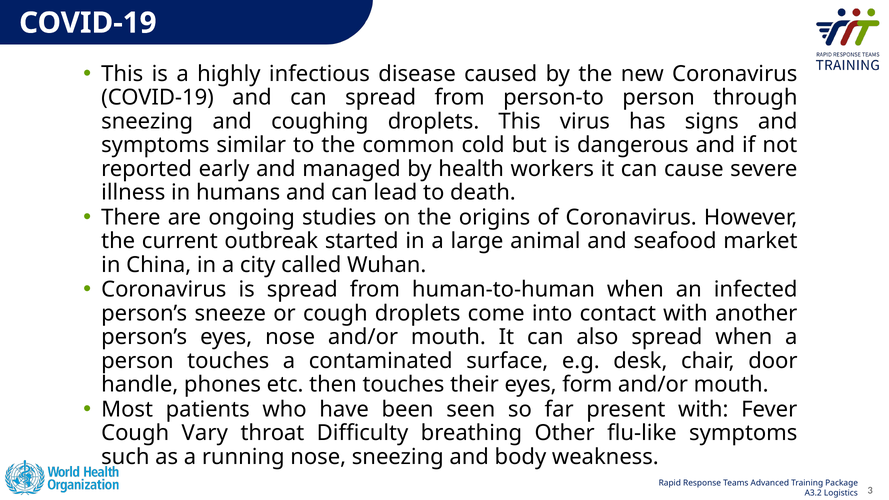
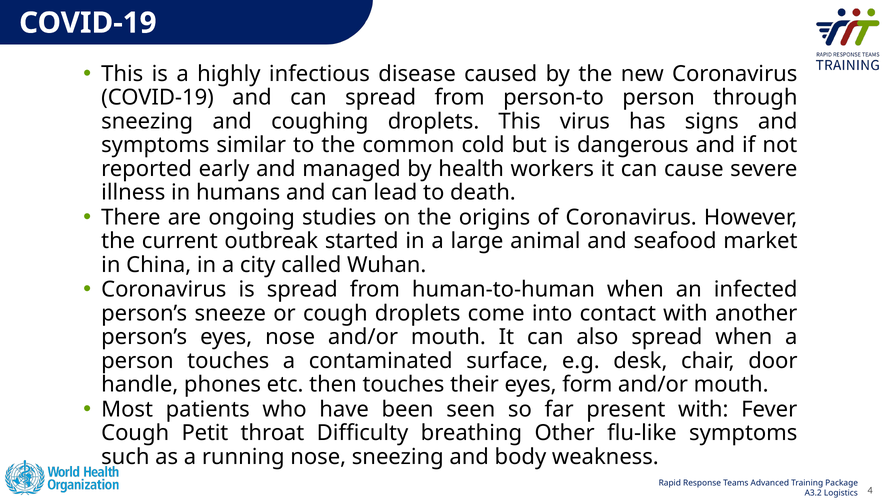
Vary: Vary -> Petit
3: 3 -> 4
